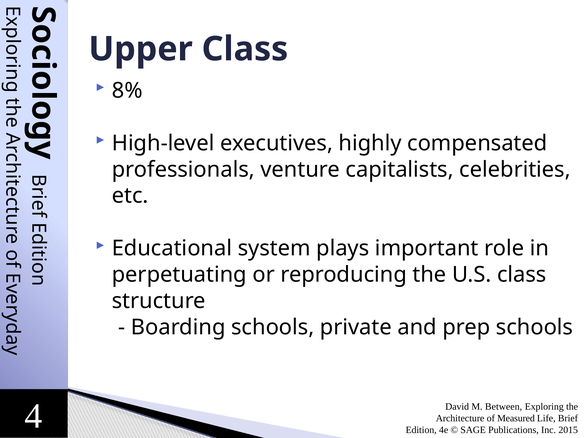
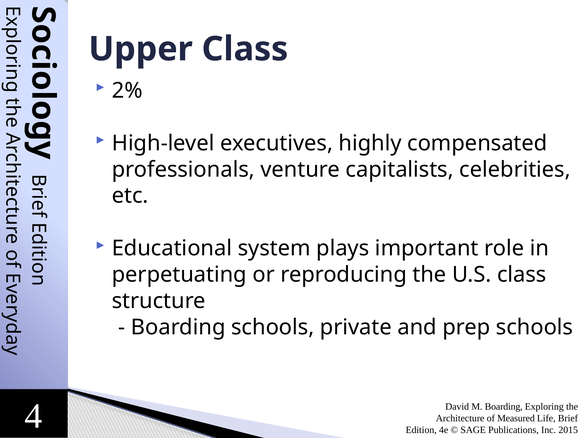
8%: 8% -> 2%
M Between: Between -> Boarding
